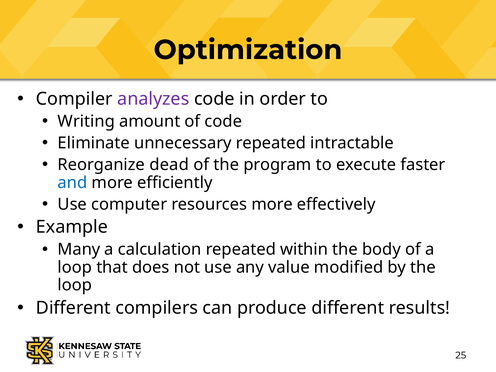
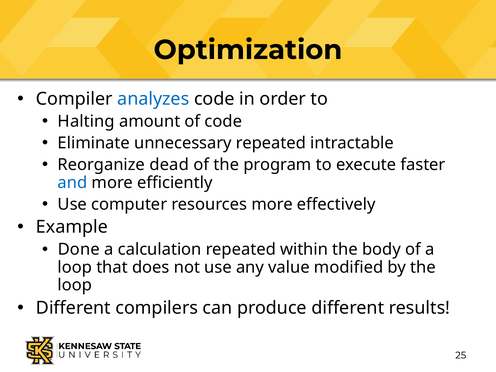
analyzes colour: purple -> blue
Writing: Writing -> Halting
Many: Many -> Done
